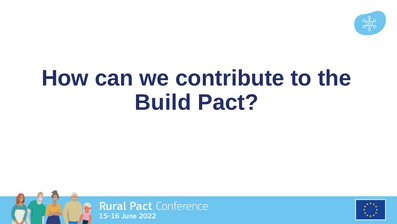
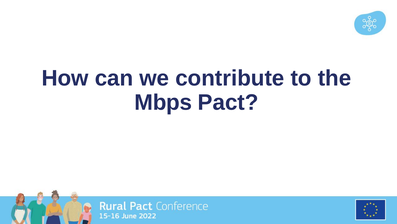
Build: Build -> Mbps
